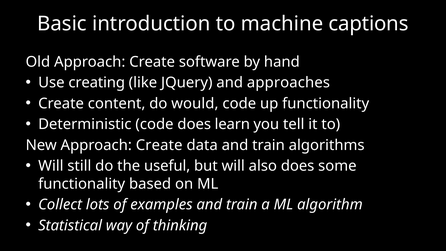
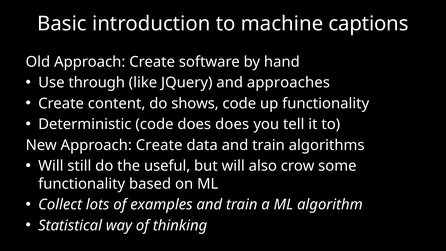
creating: creating -> through
would: would -> shows
does learn: learn -> does
also does: does -> crow
